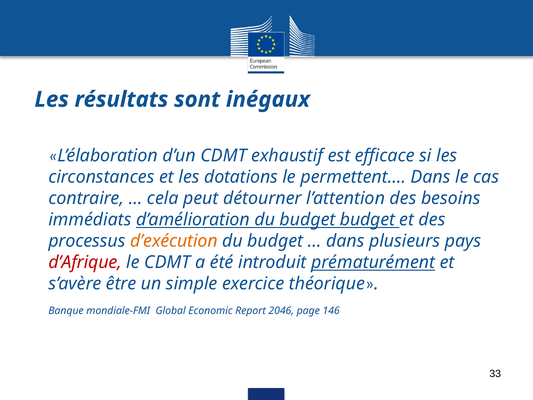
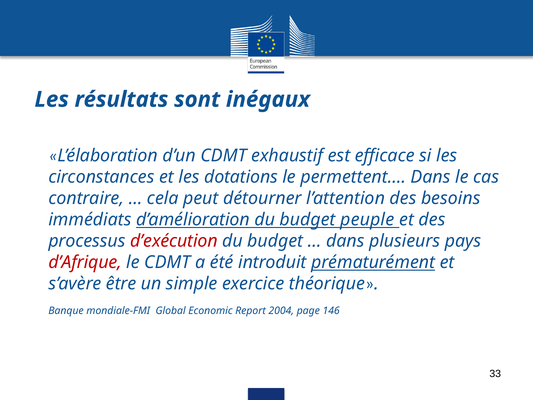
budget budget: budget -> peuple
d’exécution colour: orange -> red
2046: 2046 -> 2004
